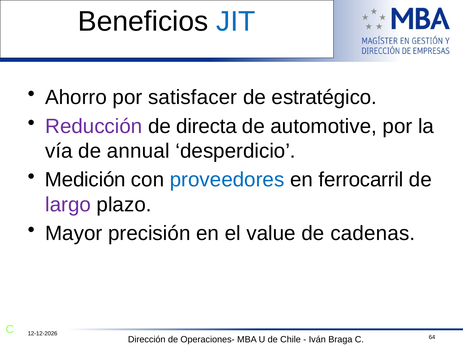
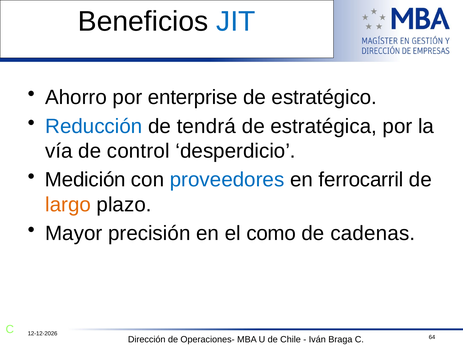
satisfacer: satisfacer -> enterprise
Reducción colour: purple -> blue
directa: directa -> tendrá
automotive: automotive -> estratégica
annual: annual -> control
largo colour: purple -> orange
value: value -> como
